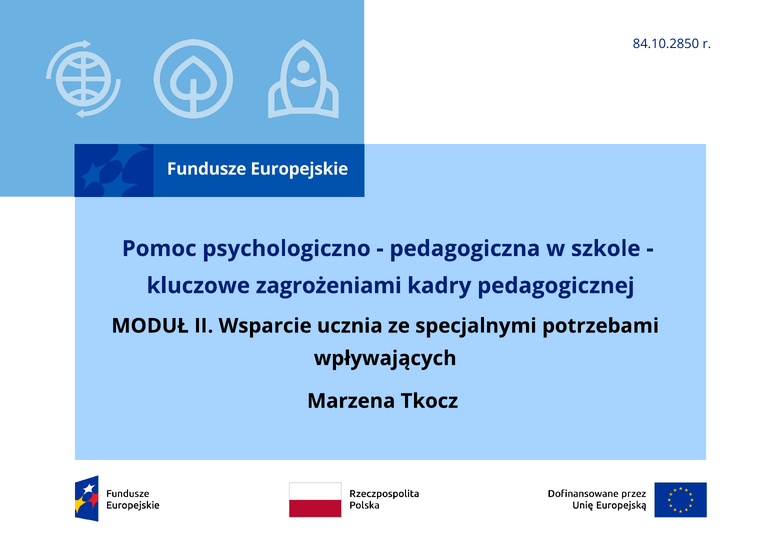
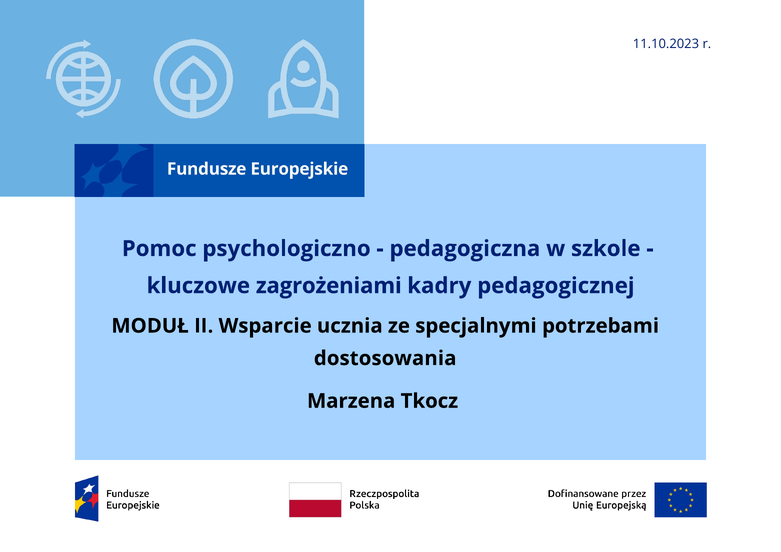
84.10.2850: 84.10.2850 -> 11.10.2023
wpływających: wpływających -> dostosowania
